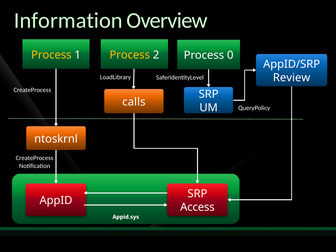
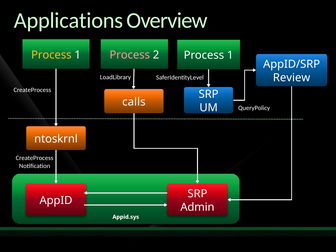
Information: Information -> Applications
Process at (130, 55) colour: yellow -> pink
0 at (230, 55): 0 -> 1
Access: Access -> Admin
